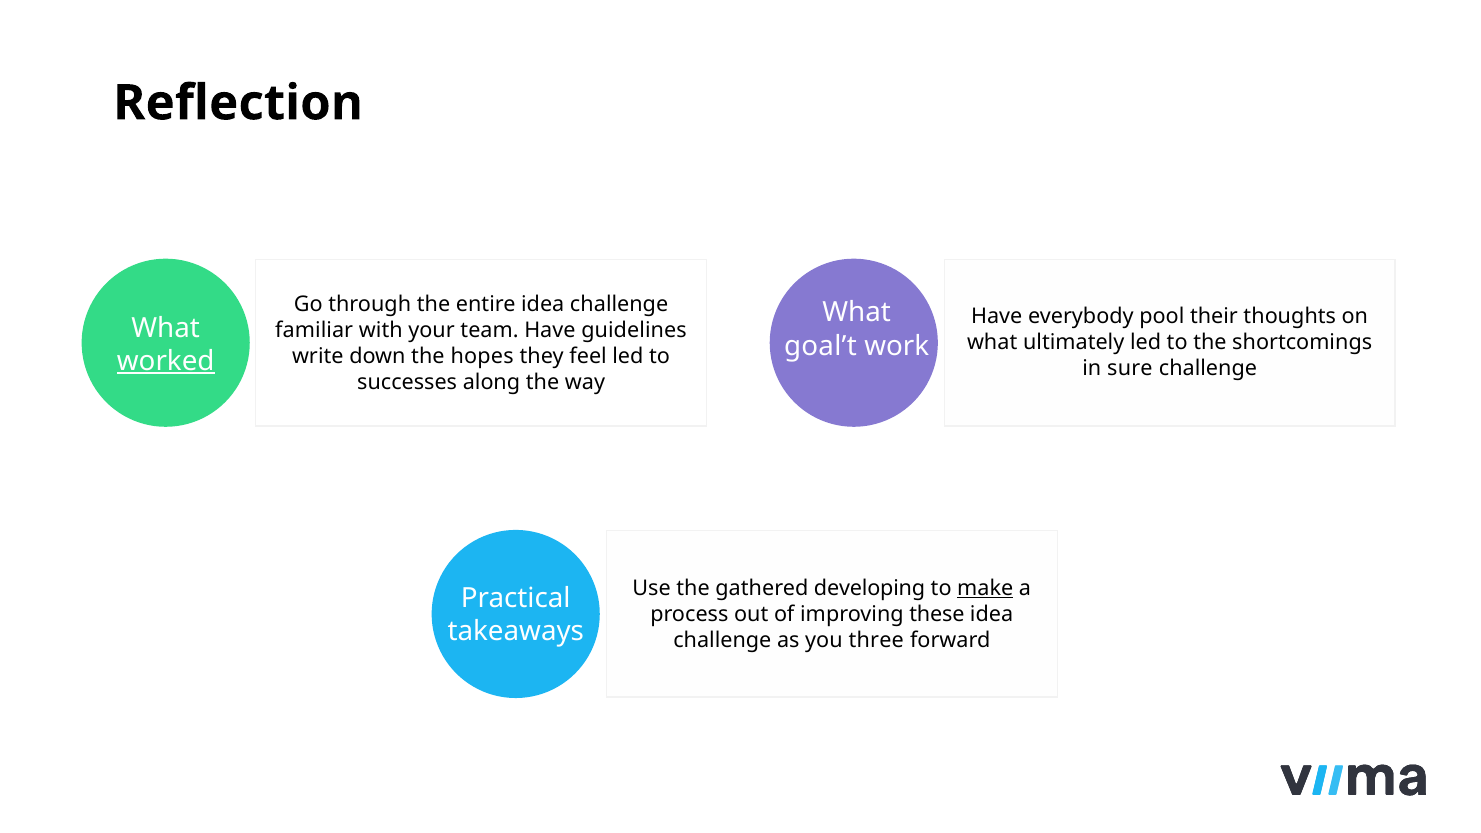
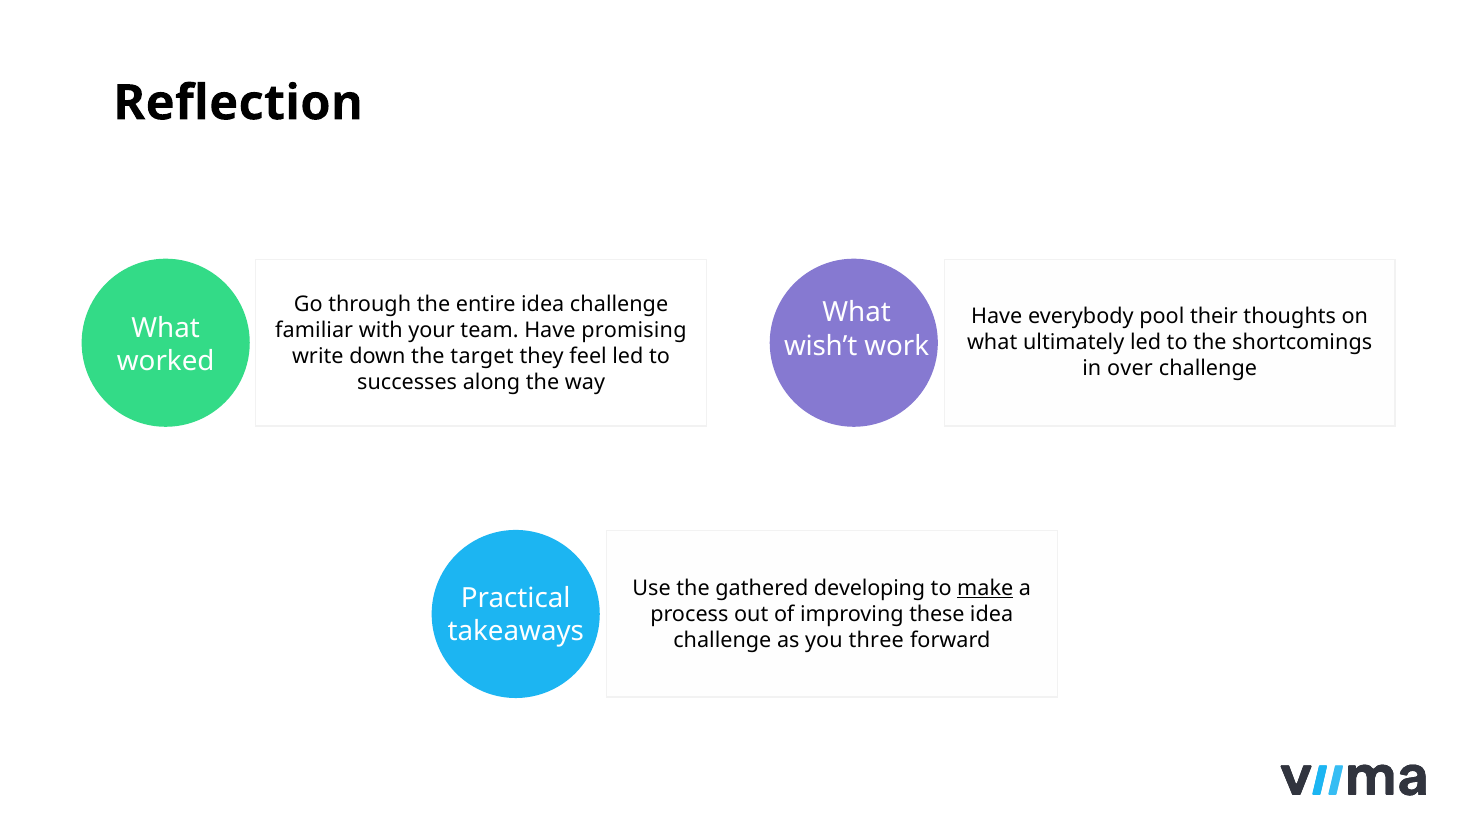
guidelines: guidelines -> promising
goal’t: goal’t -> wish’t
hopes: hopes -> target
worked underline: present -> none
sure: sure -> over
